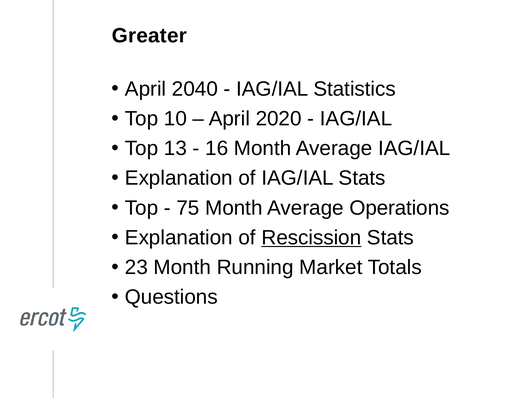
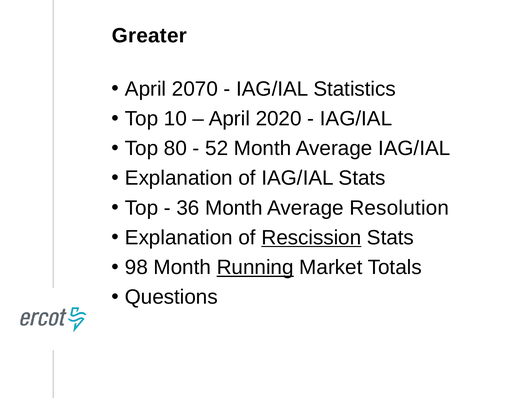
2040: 2040 -> 2070
13: 13 -> 80
16: 16 -> 52
75: 75 -> 36
Operations: Operations -> Resolution
23: 23 -> 98
Running underline: none -> present
